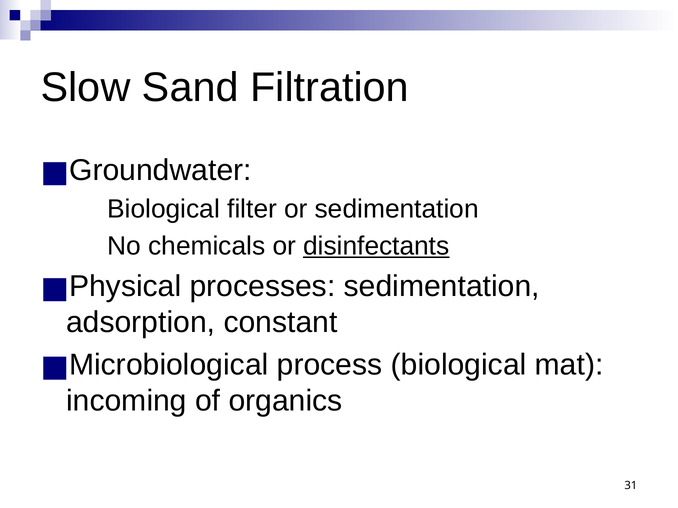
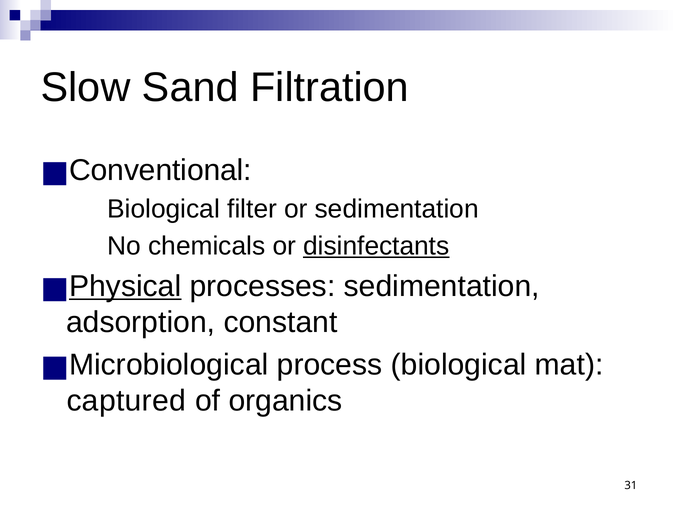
Groundwater: Groundwater -> Conventional
Physical underline: none -> present
incoming: incoming -> captured
